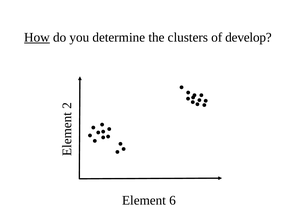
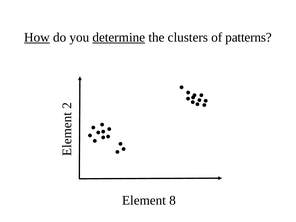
determine underline: none -> present
develop: develop -> patterns
6: 6 -> 8
